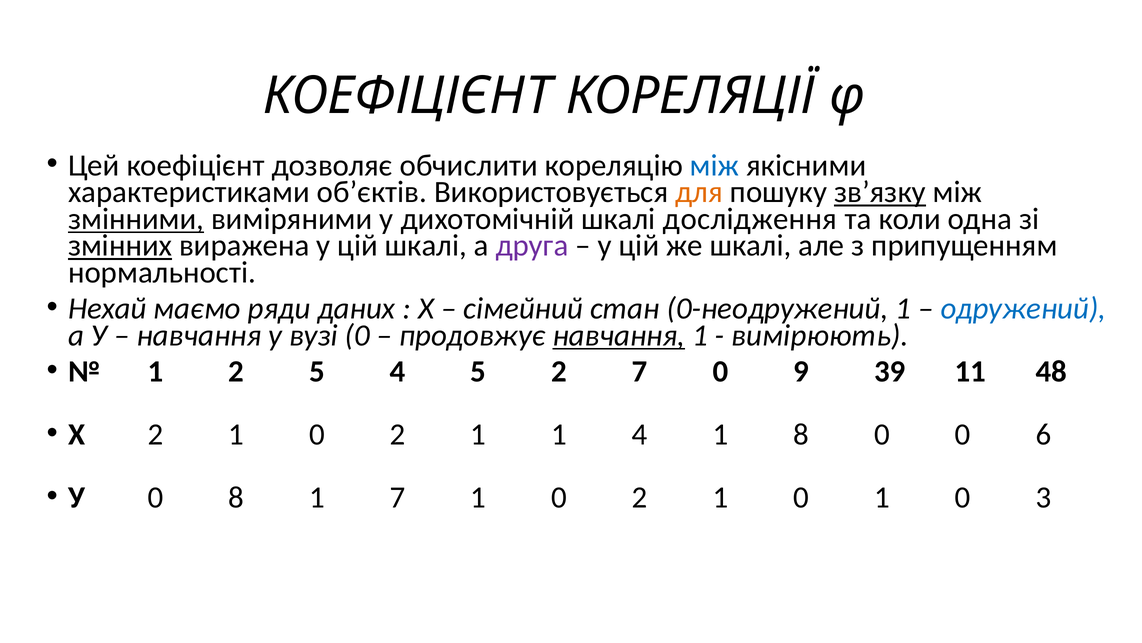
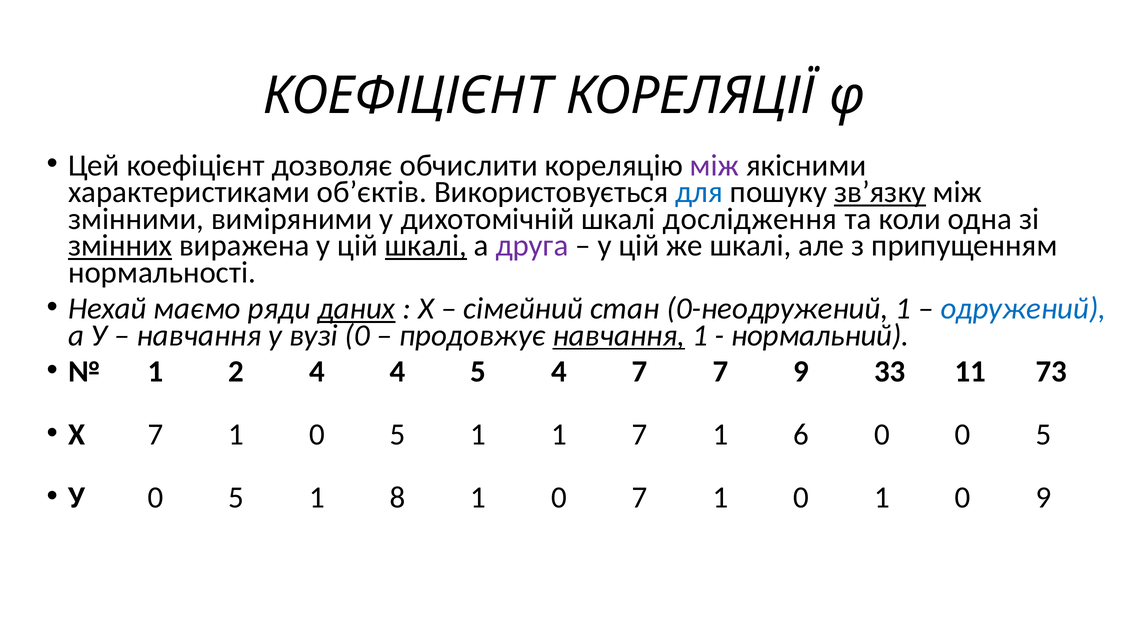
між at (715, 165) colour: blue -> purple
для colour: orange -> blue
змінними underline: present -> none
шкалі at (426, 245) underline: none -> present
даних underline: none -> present
вимірюють: вимірюють -> нормальний
2 5: 5 -> 4
5 2: 2 -> 4
7 0: 0 -> 7
39: 39 -> 33
48: 48 -> 73
Х 2: 2 -> 7
2 at (398, 434): 2 -> 5
1 4: 4 -> 7
1 8: 8 -> 6
0 0 6: 6 -> 5
У 0 8: 8 -> 5
1 7: 7 -> 8
2 at (640, 497): 2 -> 7
0 3: 3 -> 9
